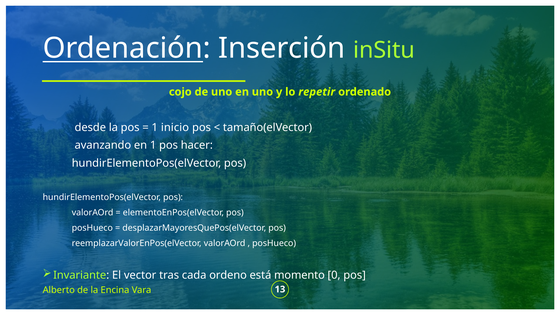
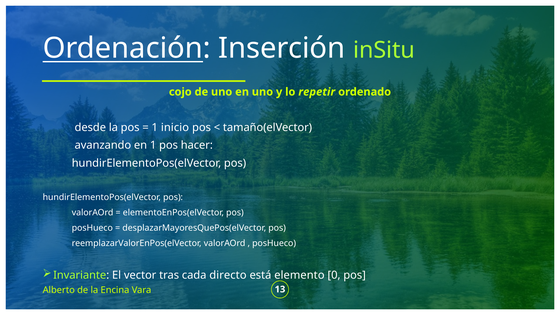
ordeno: ordeno -> directo
momento: momento -> elemento
